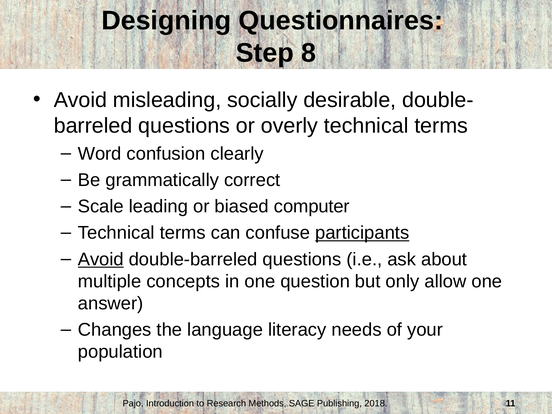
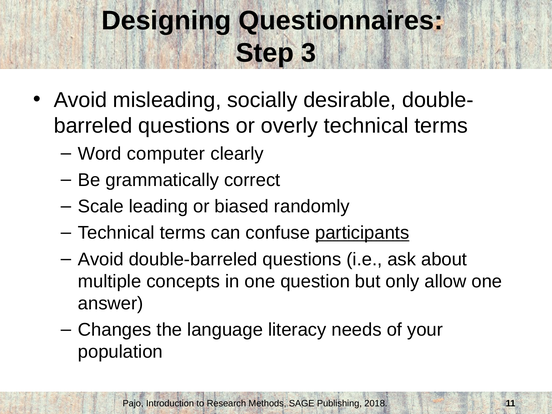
8: 8 -> 3
confusion: confusion -> computer
computer: computer -> randomly
Avoid at (101, 259) underline: present -> none
